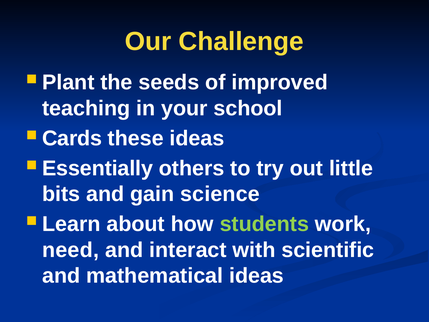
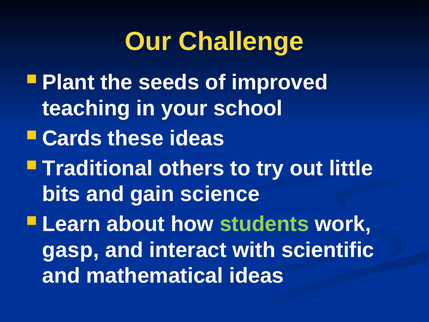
Essentially: Essentially -> Traditional
need: need -> gasp
